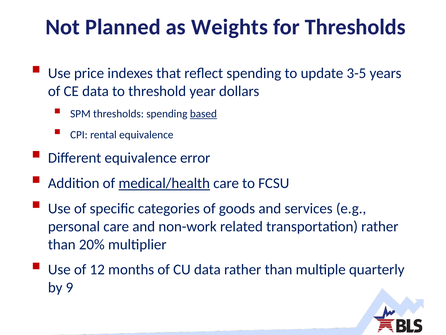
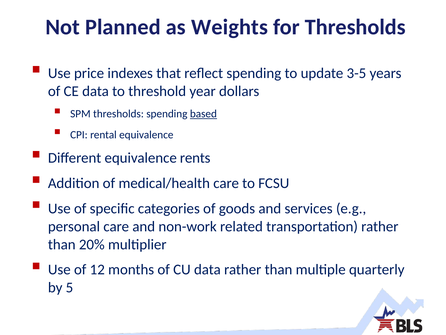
error: error -> rents
medical/health underline: present -> none
by 9: 9 -> 5
